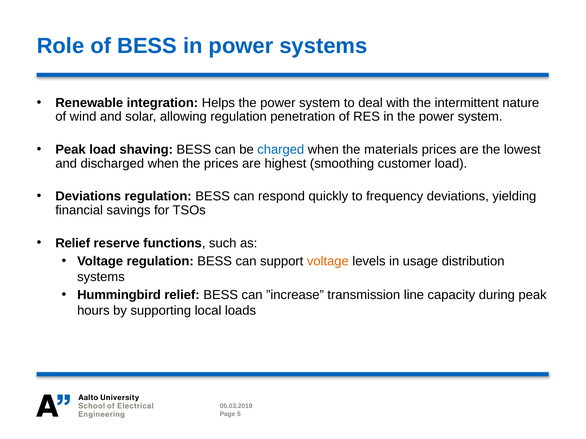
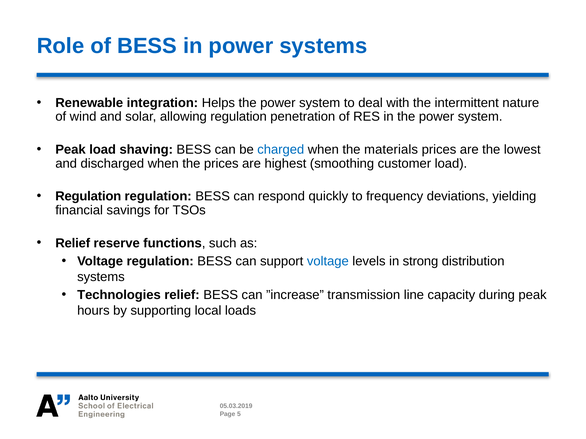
Deviations at (88, 197): Deviations -> Regulation
voltage at (328, 262) colour: orange -> blue
usage: usage -> strong
Hummingbird: Hummingbird -> Technologies
